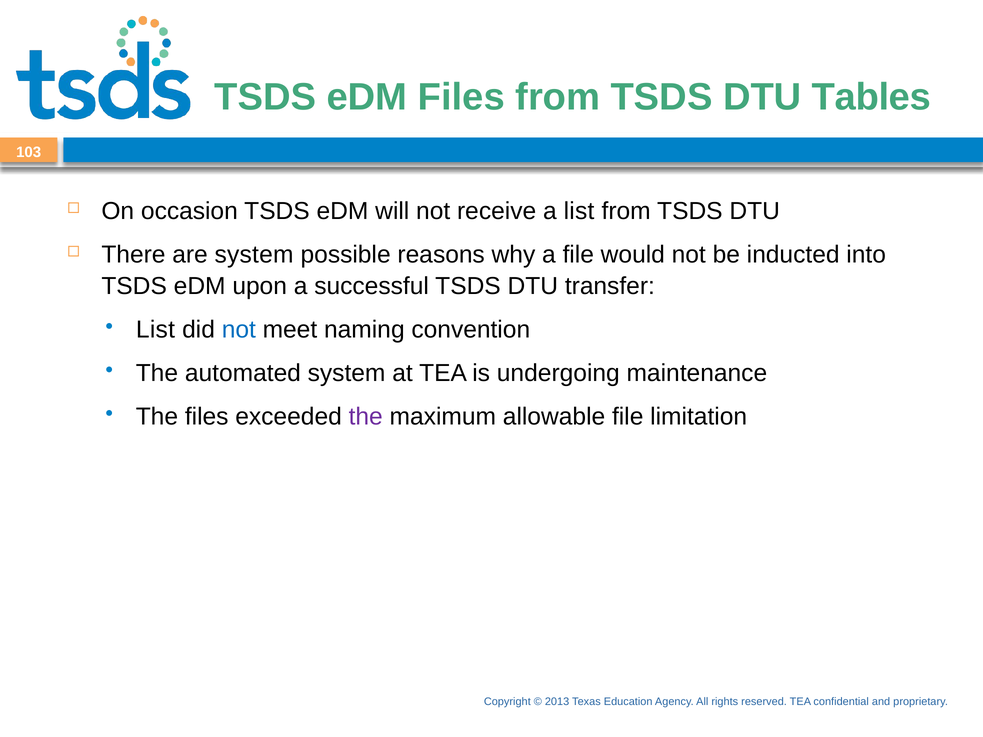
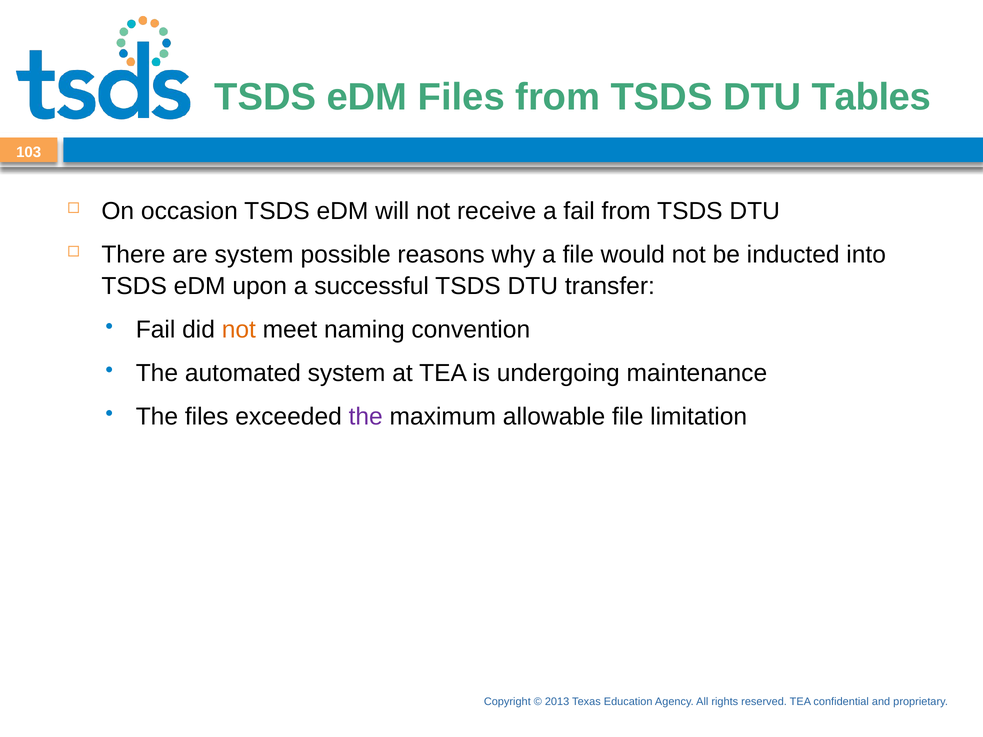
a list: list -> fail
List at (155, 330): List -> Fail
not at (239, 330) colour: blue -> orange
